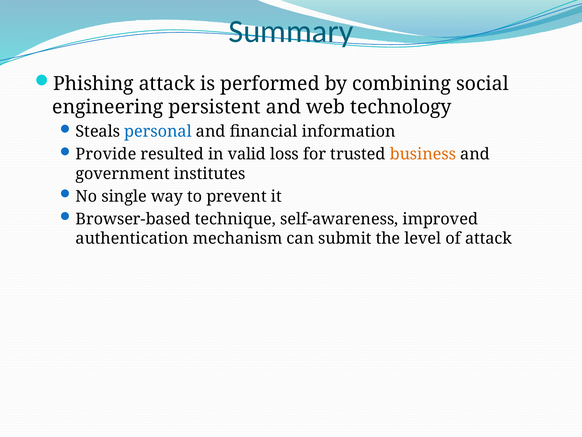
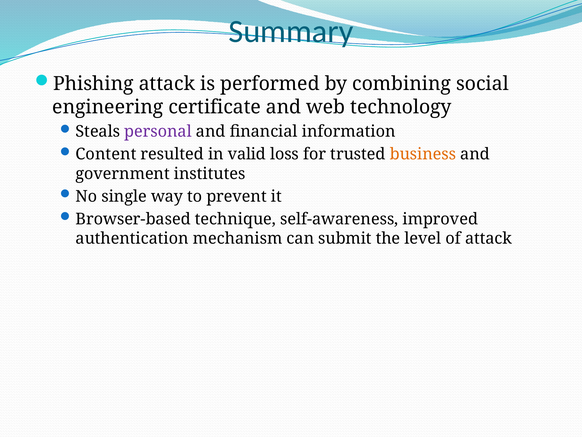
persistent: persistent -> certificate
personal colour: blue -> purple
Provide: Provide -> Content
